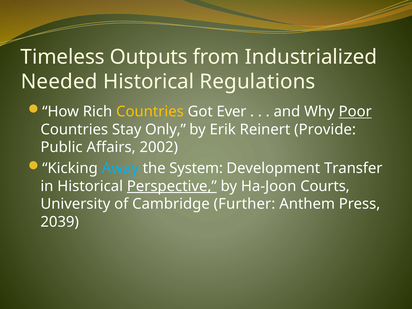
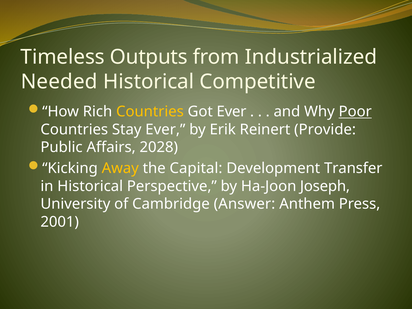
Regulations: Regulations -> Competitive
Stay Only: Only -> Ever
2002: 2002 -> 2028
Away colour: light blue -> yellow
System: System -> Capital
Perspective underline: present -> none
Courts: Courts -> Joseph
Further: Further -> Answer
2039: 2039 -> 2001
